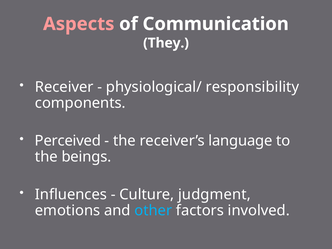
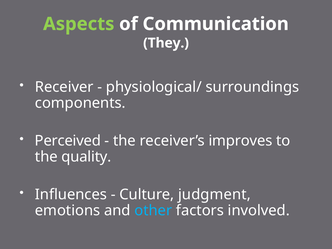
Aspects colour: pink -> light green
responsibility: responsibility -> surroundings
language: language -> improves
beings: beings -> quality
